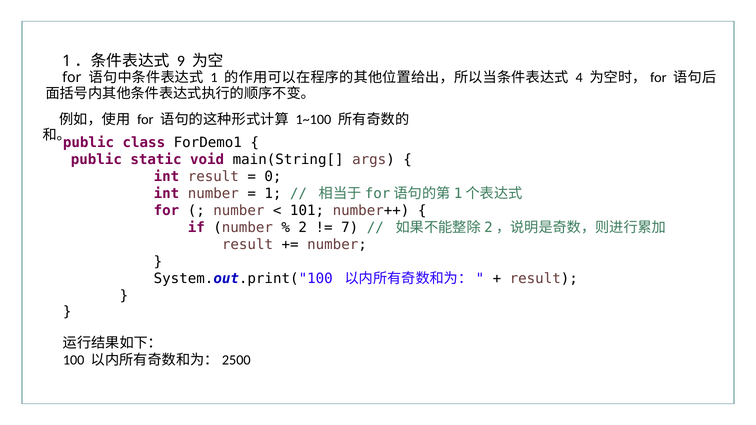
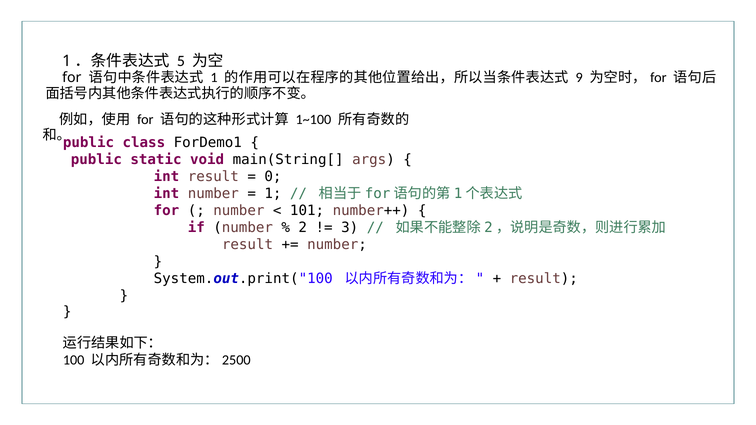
9: 9 -> 5
4: 4 -> 9
7: 7 -> 3
